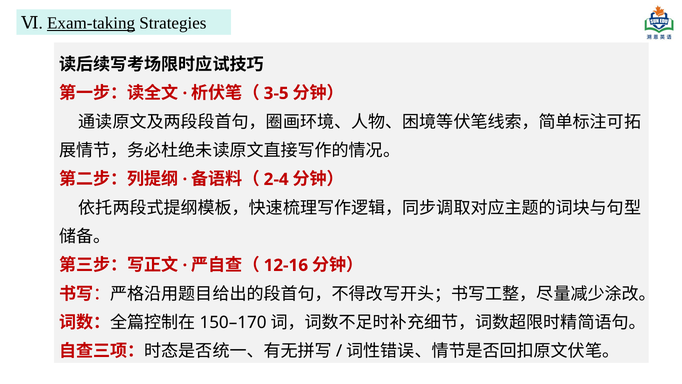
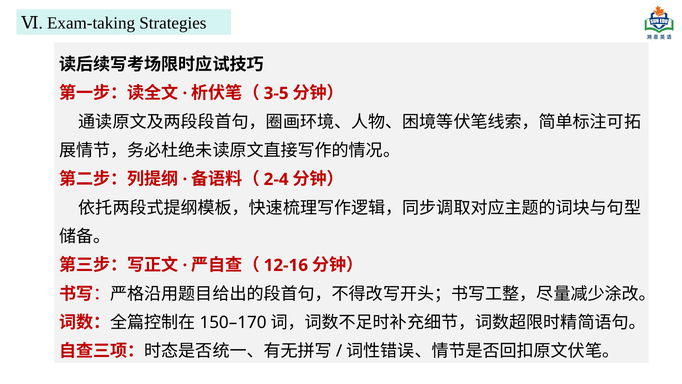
Exam-taking underline: present -> none
